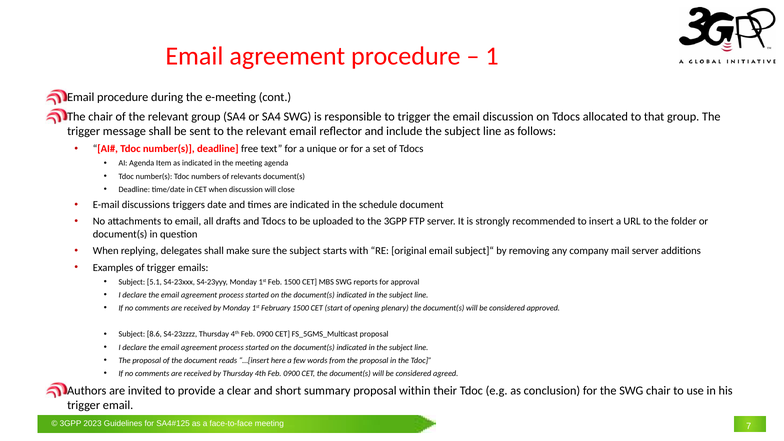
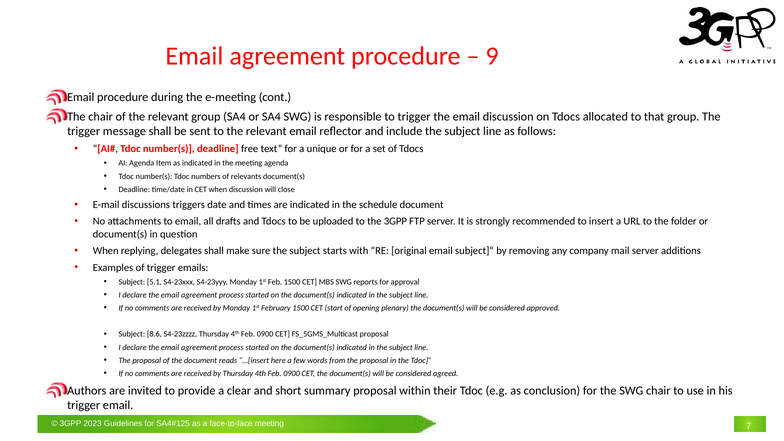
1: 1 -> 9
